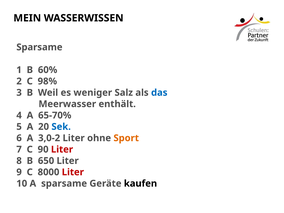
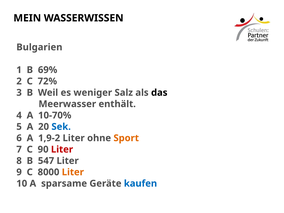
Sparsame at (39, 47): Sparsame -> Bulgarien
60%: 60% -> 69%
98%: 98% -> 72%
das colour: blue -> black
65-70%: 65-70% -> 10-70%
3,0-2: 3,0-2 -> 1,9-2
650: 650 -> 547
Liter at (73, 172) colour: red -> orange
kaufen colour: black -> blue
